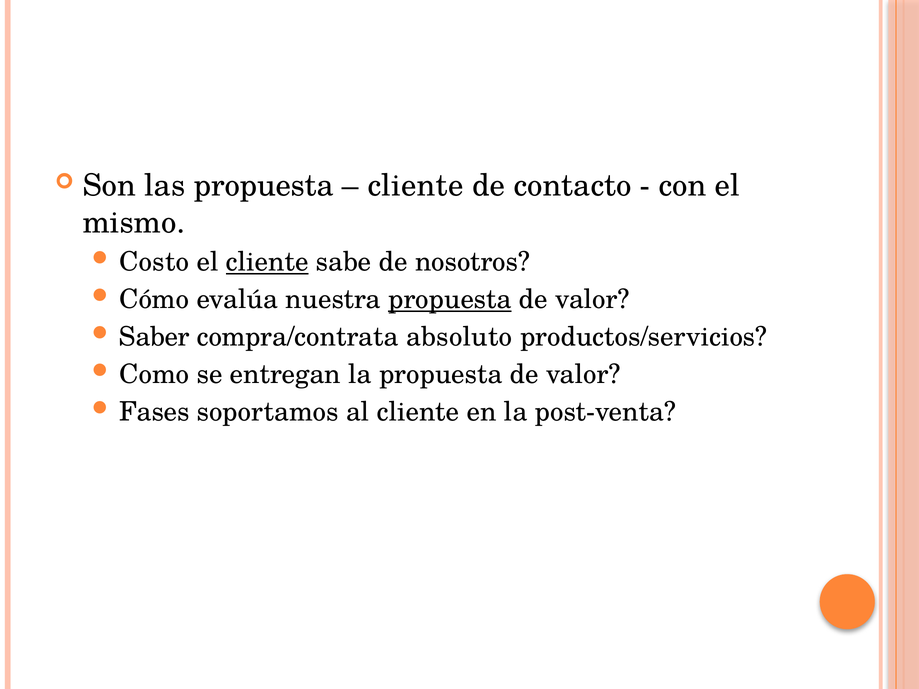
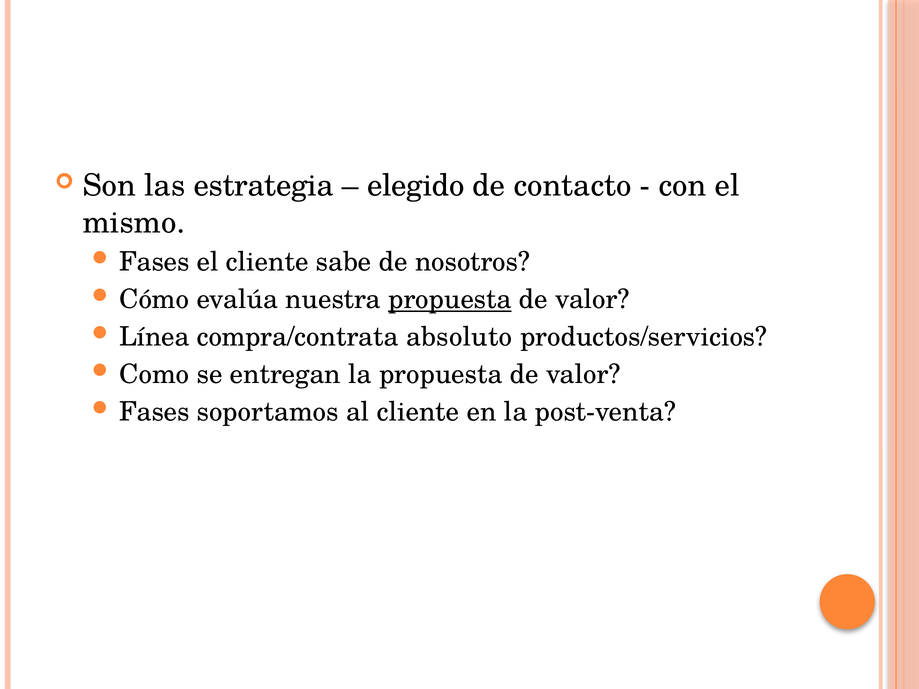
las propuesta: propuesta -> estrategia
cliente at (416, 186): cliente -> elegido
Costo at (154, 262): Costo -> Fases
cliente at (267, 262) underline: present -> none
Saber: Saber -> Línea
